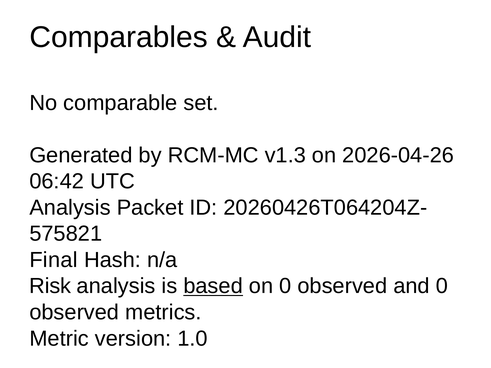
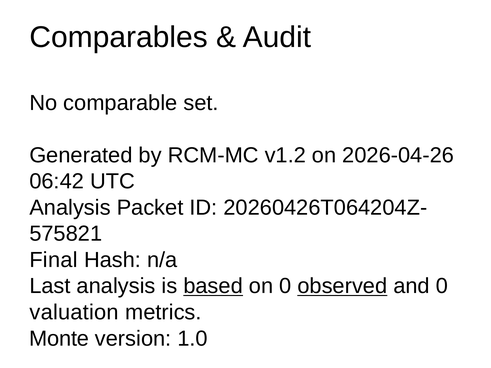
v1.3: v1.3 -> v1.2
Risk: Risk -> Last
observed at (342, 286) underline: none -> present
observed at (74, 313): observed -> valuation
Metric: Metric -> Monte
